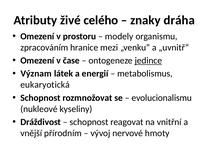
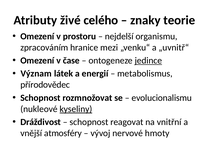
dráha: dráha -> teorie
modely: modely -> nejdelší
eukaryotická: eukaryotická -> přírodovědec
kyseliny underline: none -> present
přírodním: přírodním -> atmosféry
